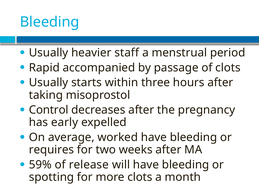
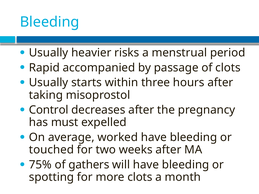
staff: staff -> risks
early: early -> must
requires: requires -> touched
59%: 59% -> 75%
release: release -> gathers
